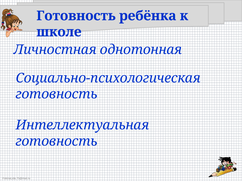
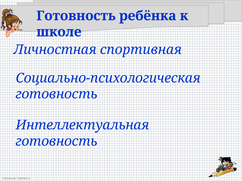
однотонная: однотонная -> спортивная
